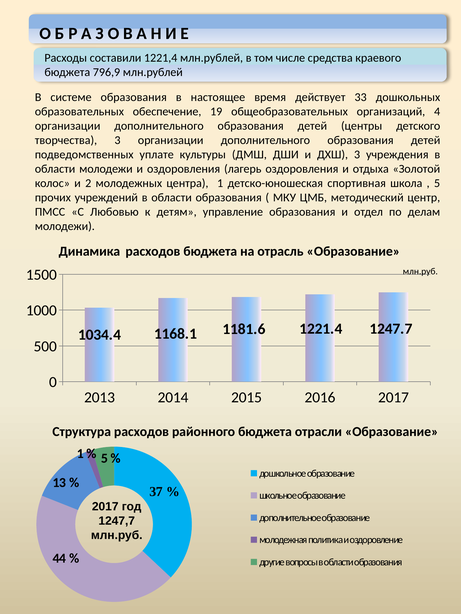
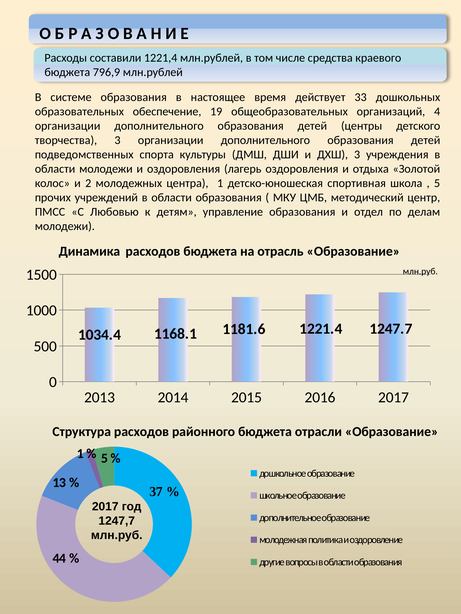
уплате: уплате -> спорта
